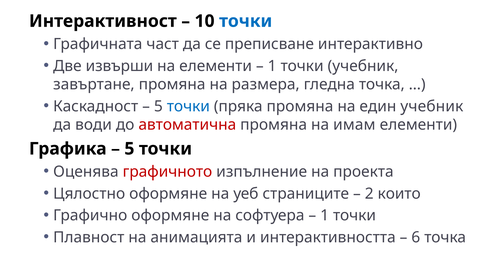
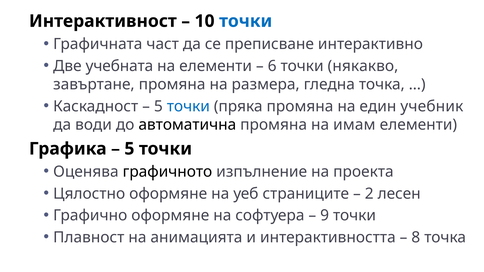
извърши: извърши -> учебната
1 at (272, 66): 1 -> 6
точки учебник: учебник -> някакво
автоматична colour: red -> black
графичното colour: red -> black
които: които -> лесен
1 at (325, 216): 1 -> 9
6: 6 -> 8
